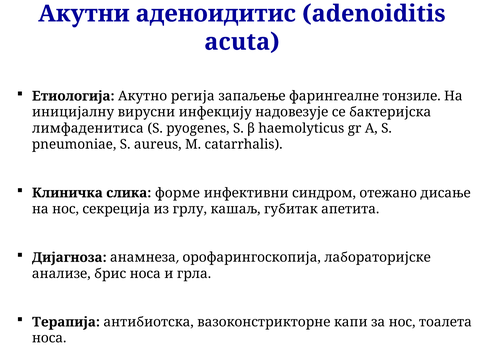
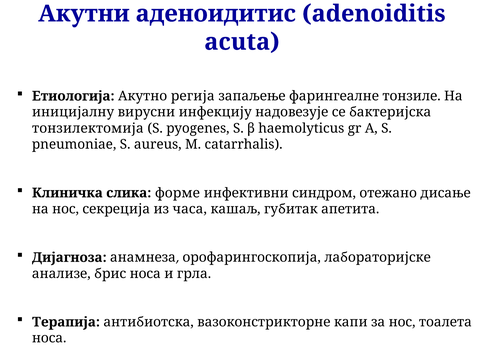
лимфаденитиса: лимфаденитиса -> тонзилектомија
грлу: грлу -> часа
